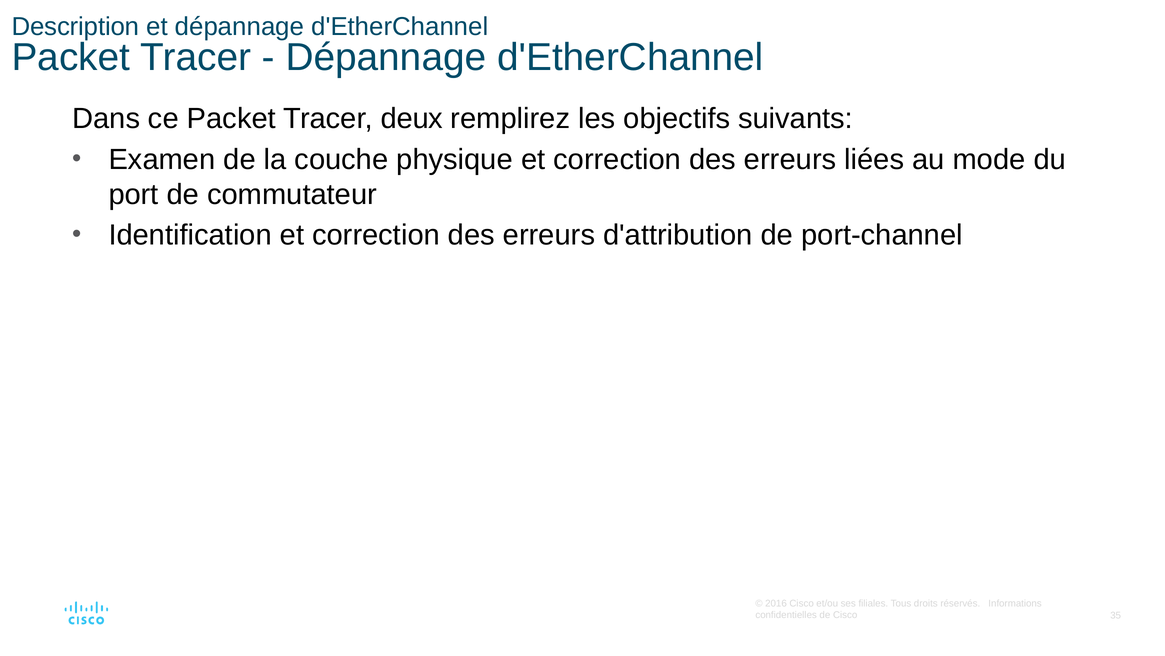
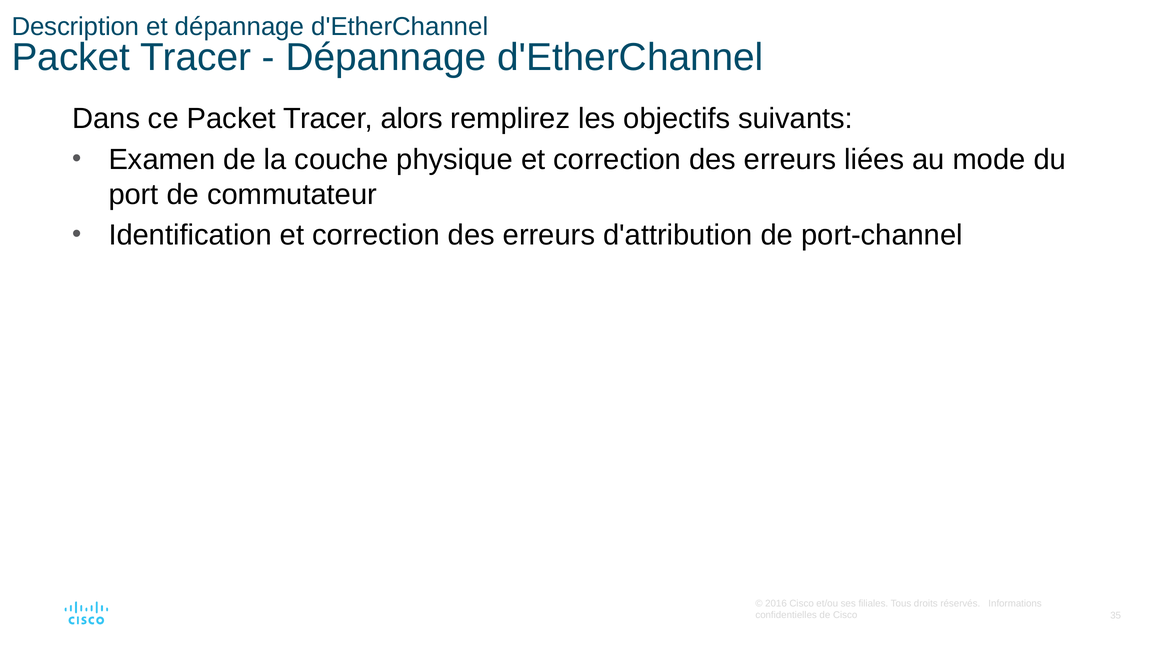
deux: deux -> alors
